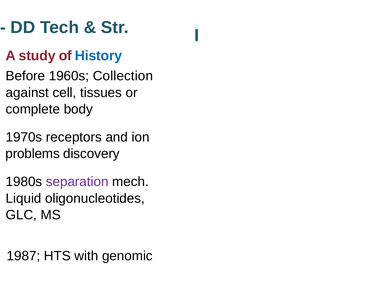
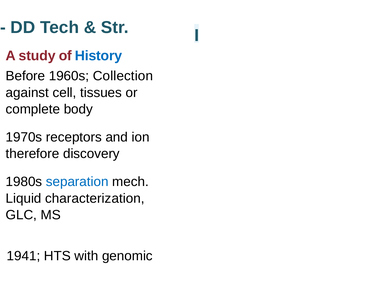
problems: problems -> therefore
separation colour: purple -> blue
oligonucleotides: oligonucleotides -> characterization
1987: 1987 -> 1941
